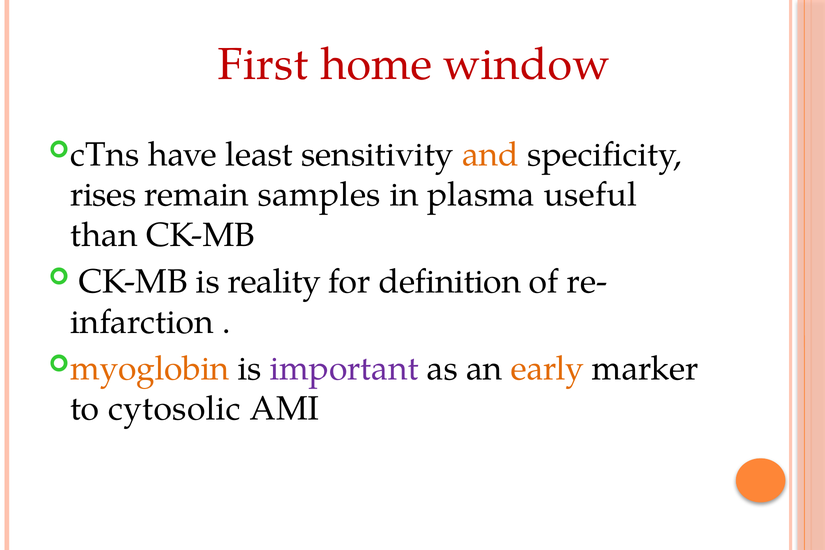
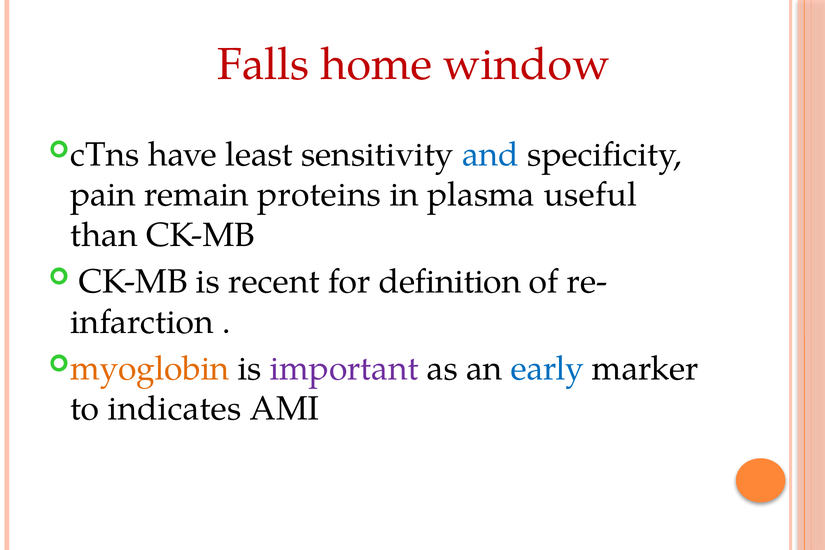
First: First -> Falls
and colour: orange -> blue
rises: rises -> pain
samples: samples -> proteins
reality: reality -> recent
early colour: orange -> blue
cytosolic: cytosolic -> indicates
